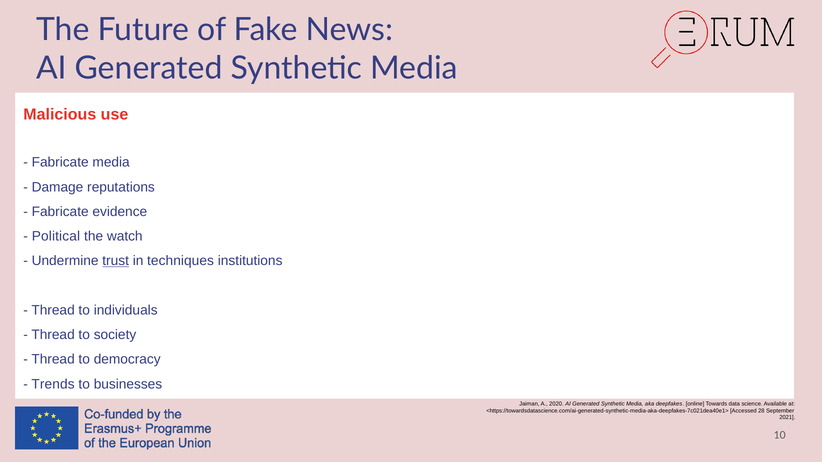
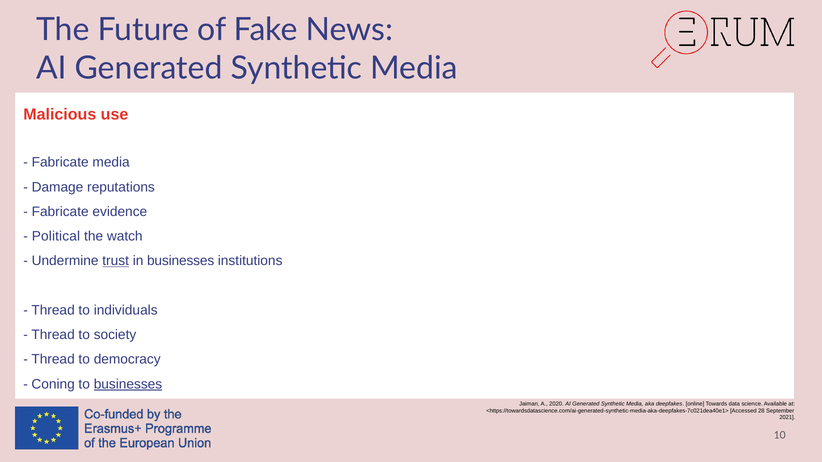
in techniques: techniques -> businesses
Trends: Trends -> Coning
businesses at (128, 384) underline: none -> present
